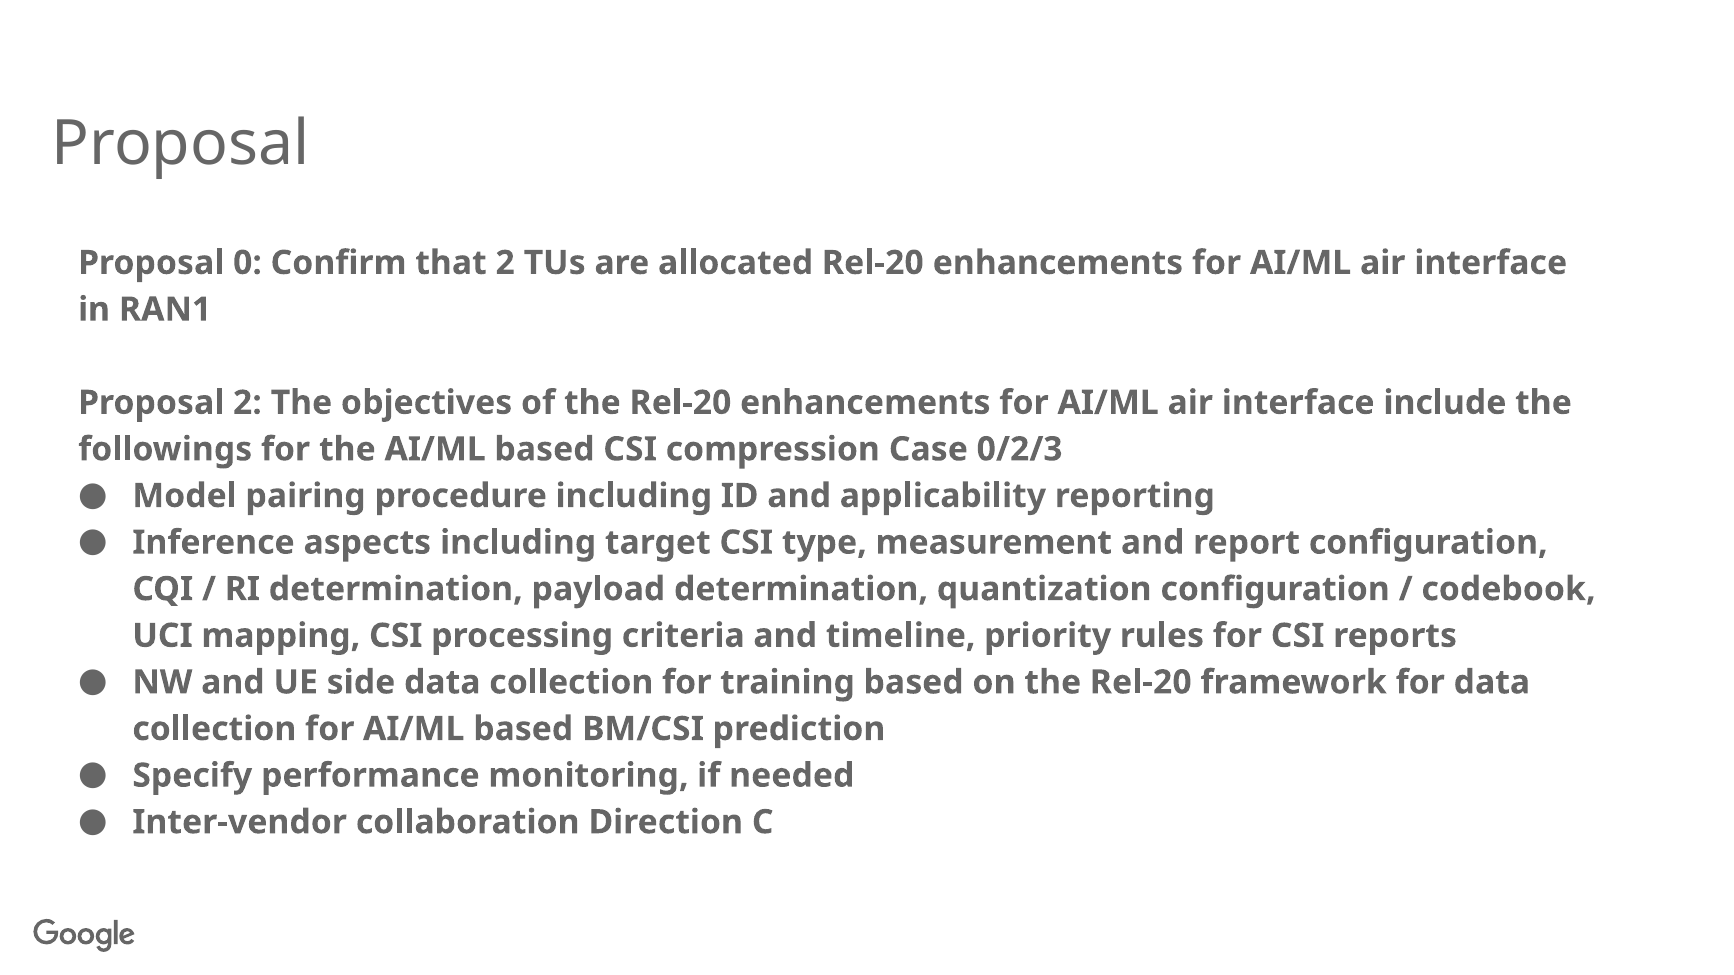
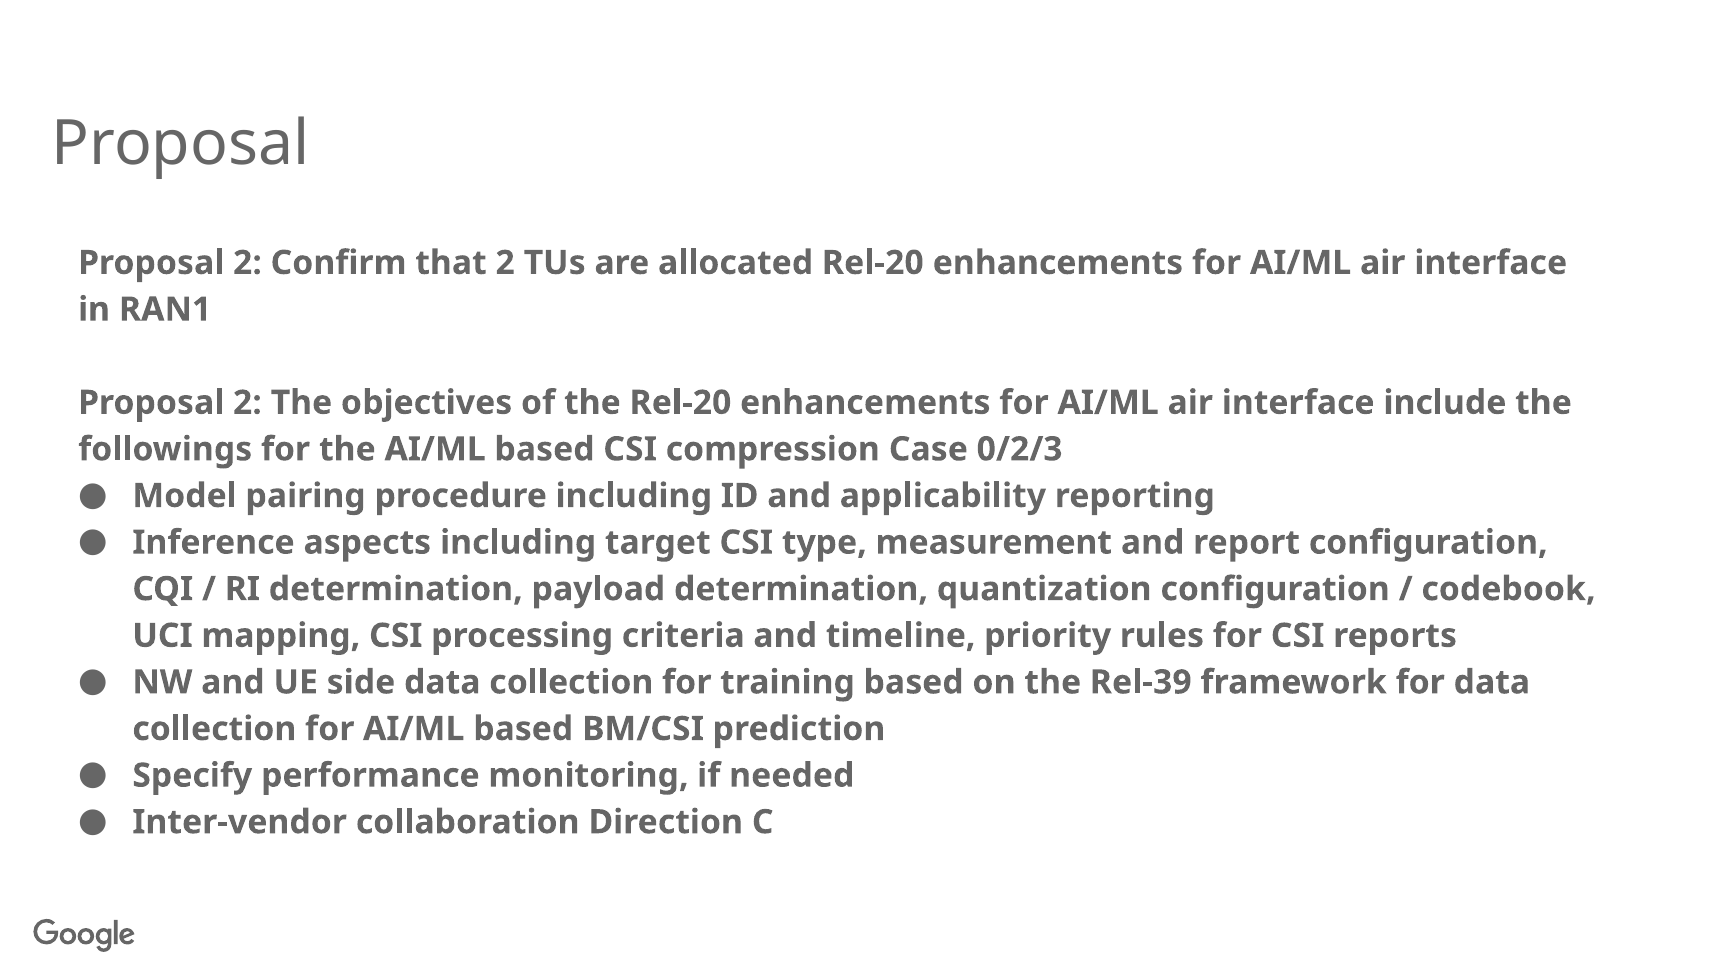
0 at (247, 263): 0 -> 2
on the Rel-20: Rel-20 -> Rel-39
